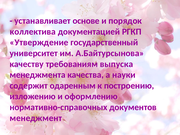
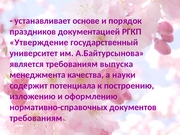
коллектива: коллектива -> праздников
качеству: качеству -> является
одаренным: одаренным -> потенциала
менеджмент at (36, 118): менеджмент -> требованиям
